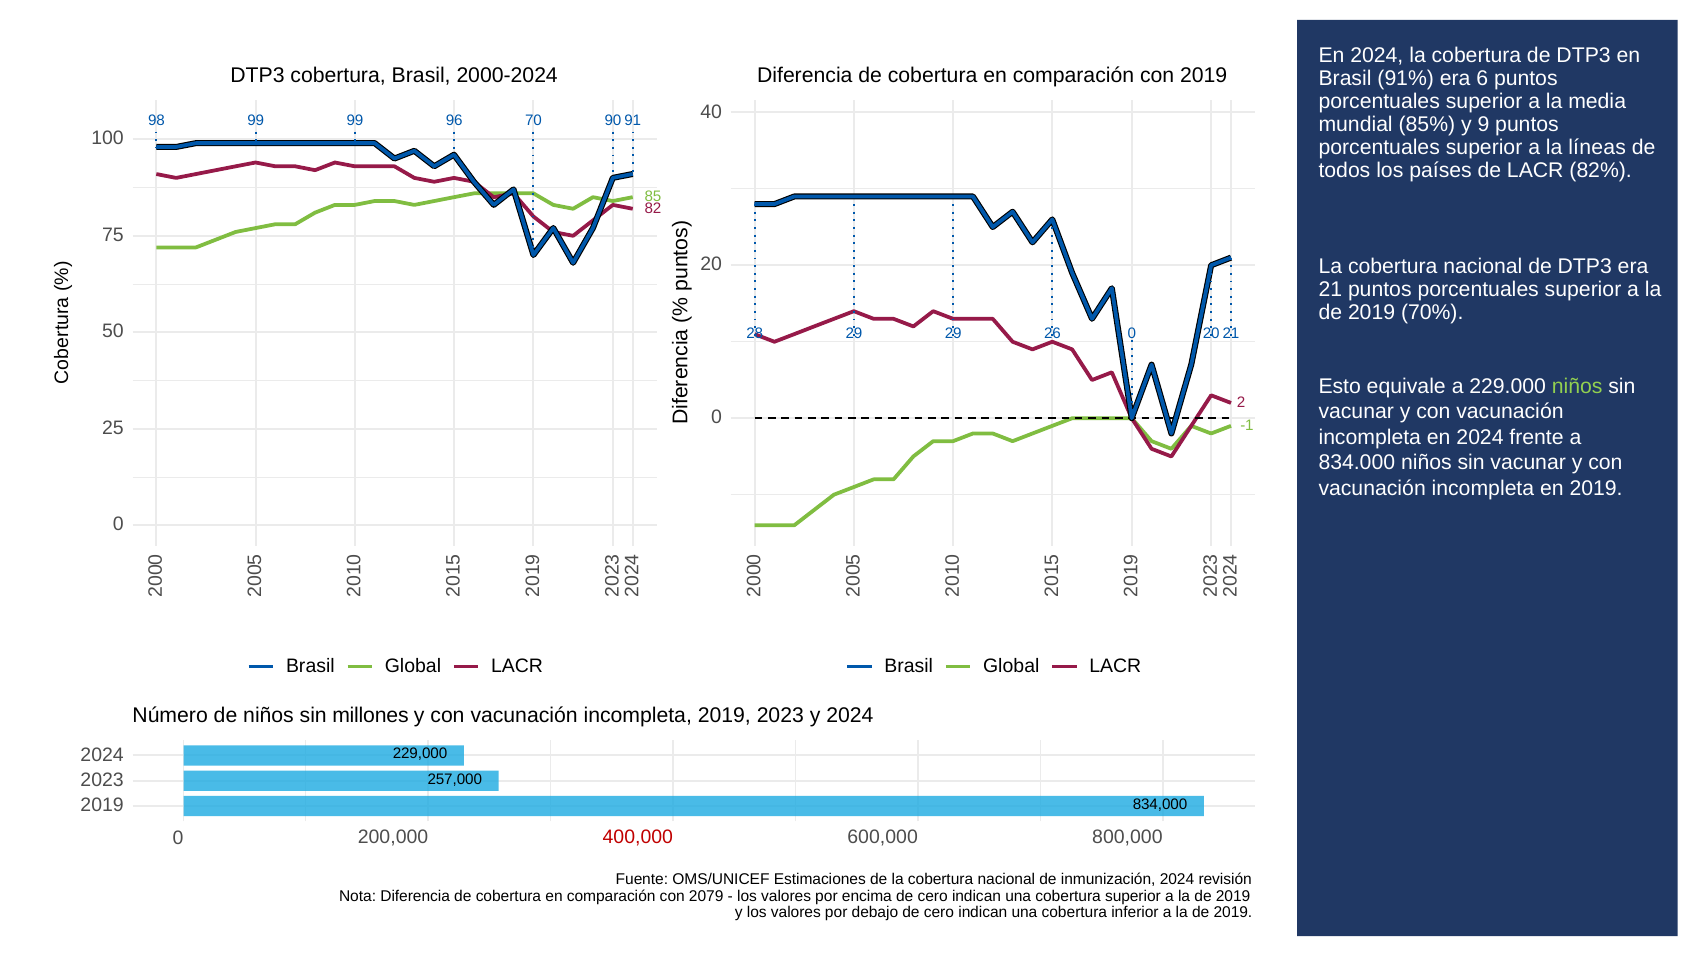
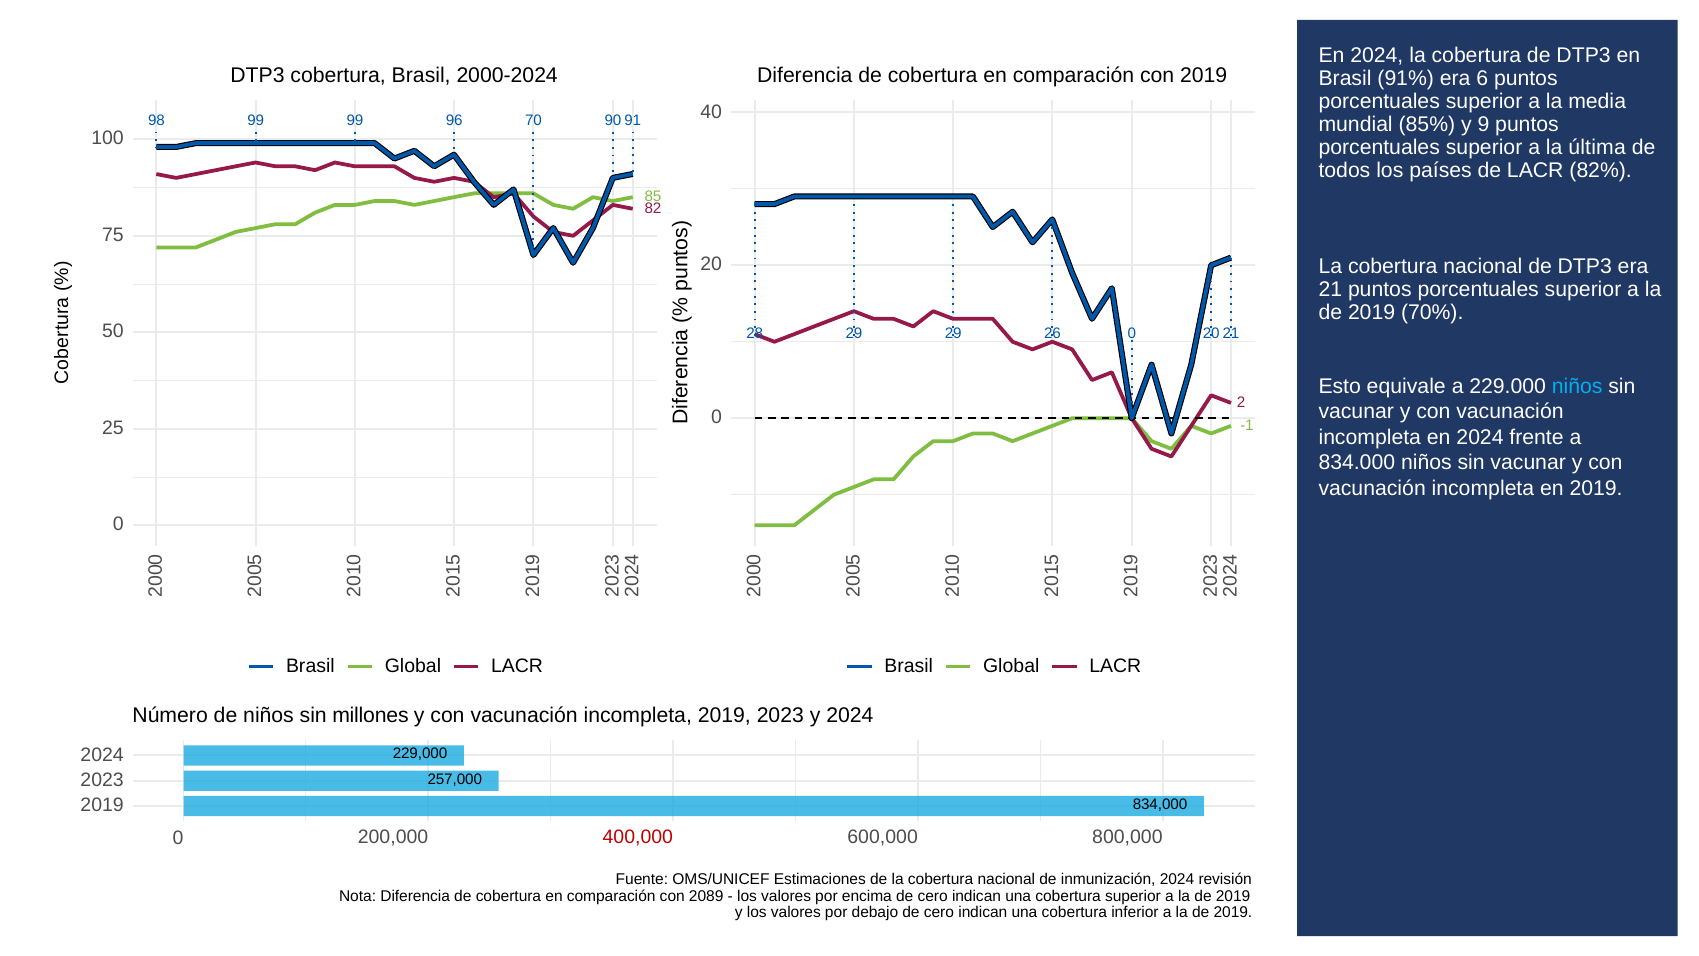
líneas: líneas -> última
niños at (1577, 386) colour: light green -> light blue
2079: 2079 -> 2089
